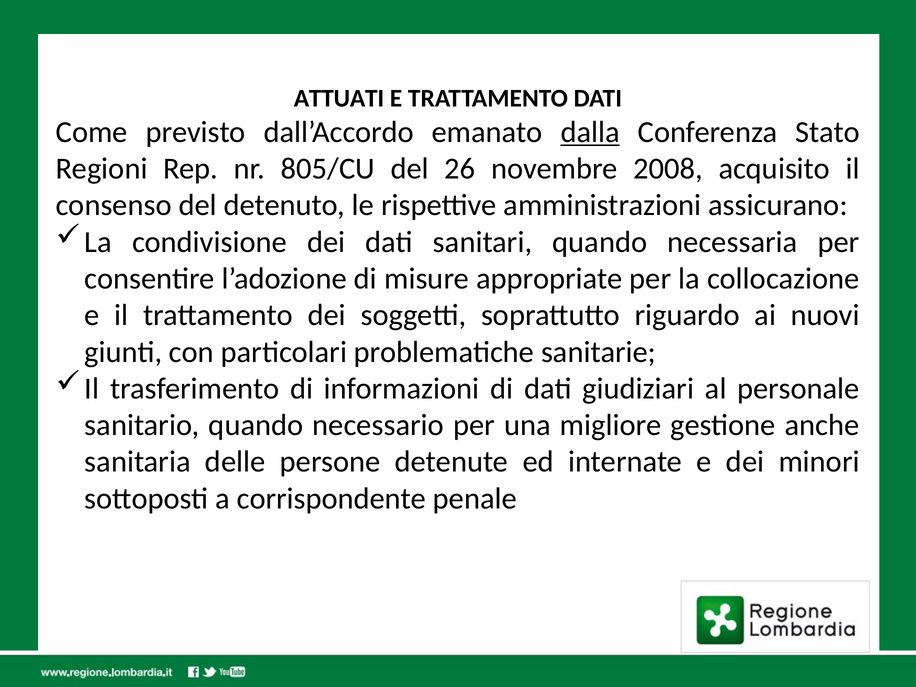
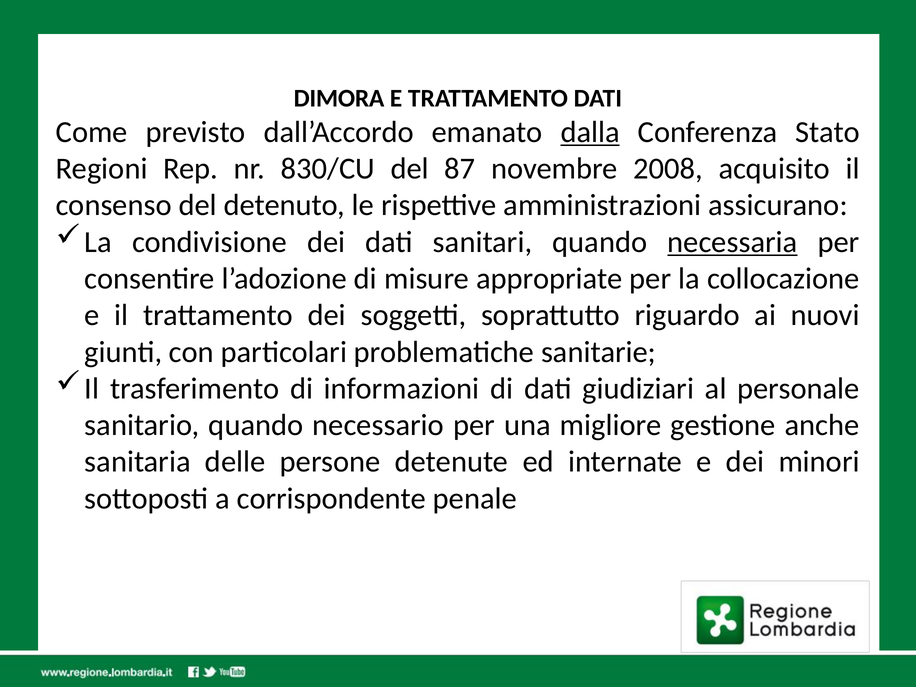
ATTUATI: ATTUATI -> DIMORA
805/CU: 805/CU -> 830/CU
26: 26 -> 87
necessaria underline: none -> present
